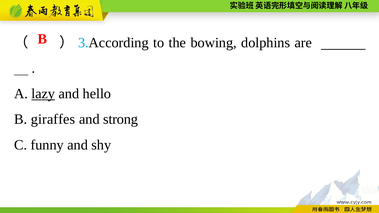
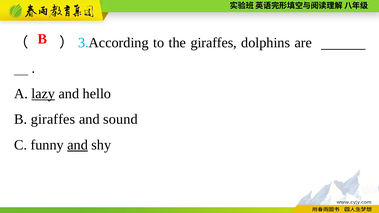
the bowing: bowing -> giraffes
strong: strong -> sound
and at (78, 145) underline: none -> present
